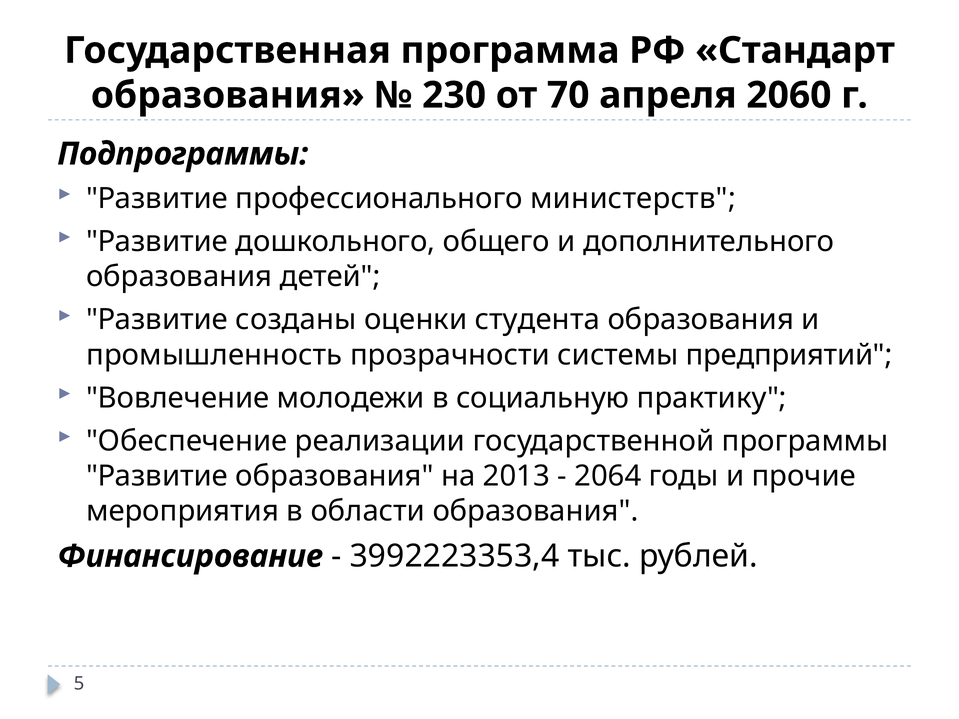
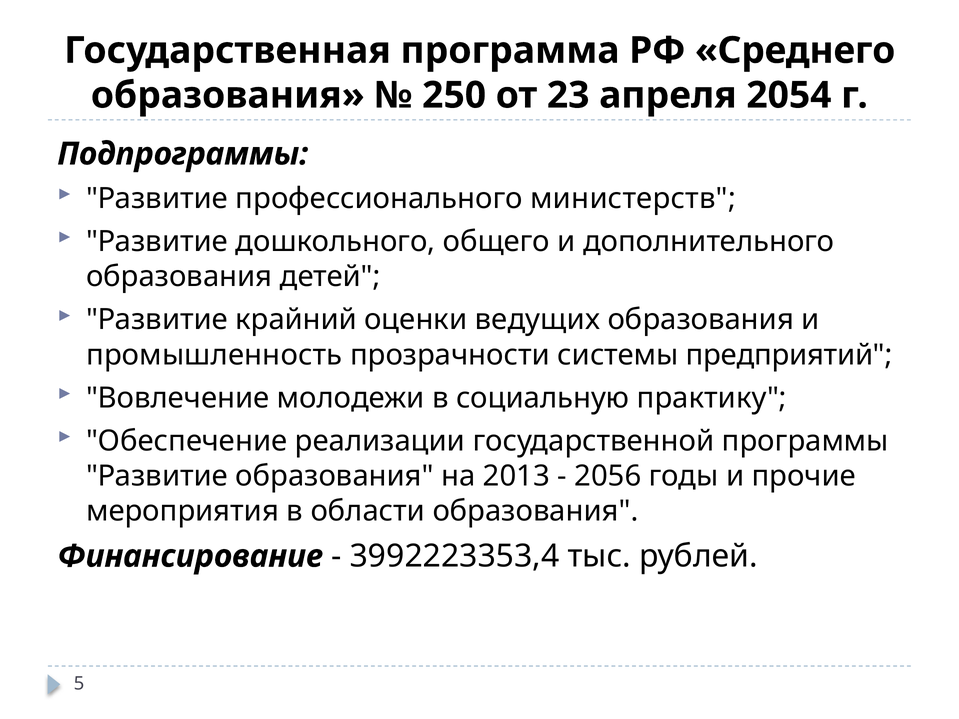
Стандарт: Стандарт -> Среднего
230: 230 -> 250
70: 70 -> 23
2060: 2060 -> 2054
созданы: созданы -> крайний
студента: студента -> ведущих
2064: 2064 -> 2056
